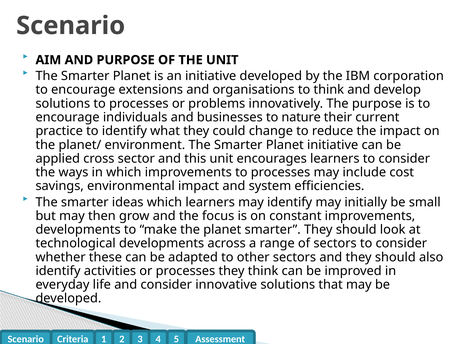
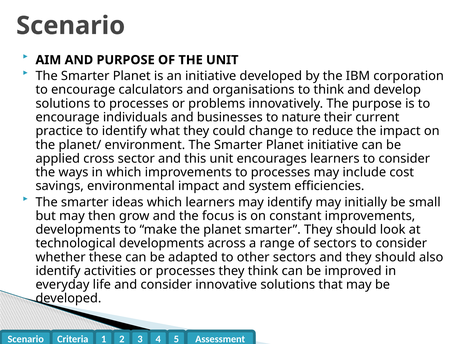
extensions: extensions -> calculators
